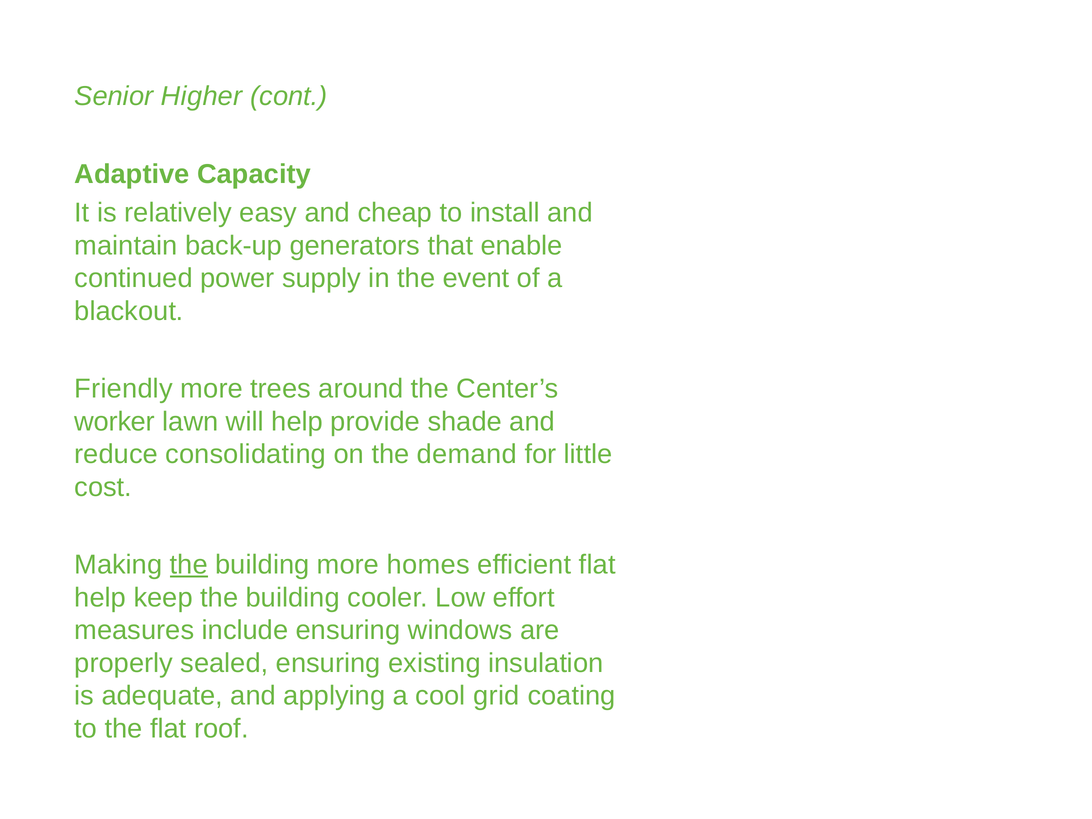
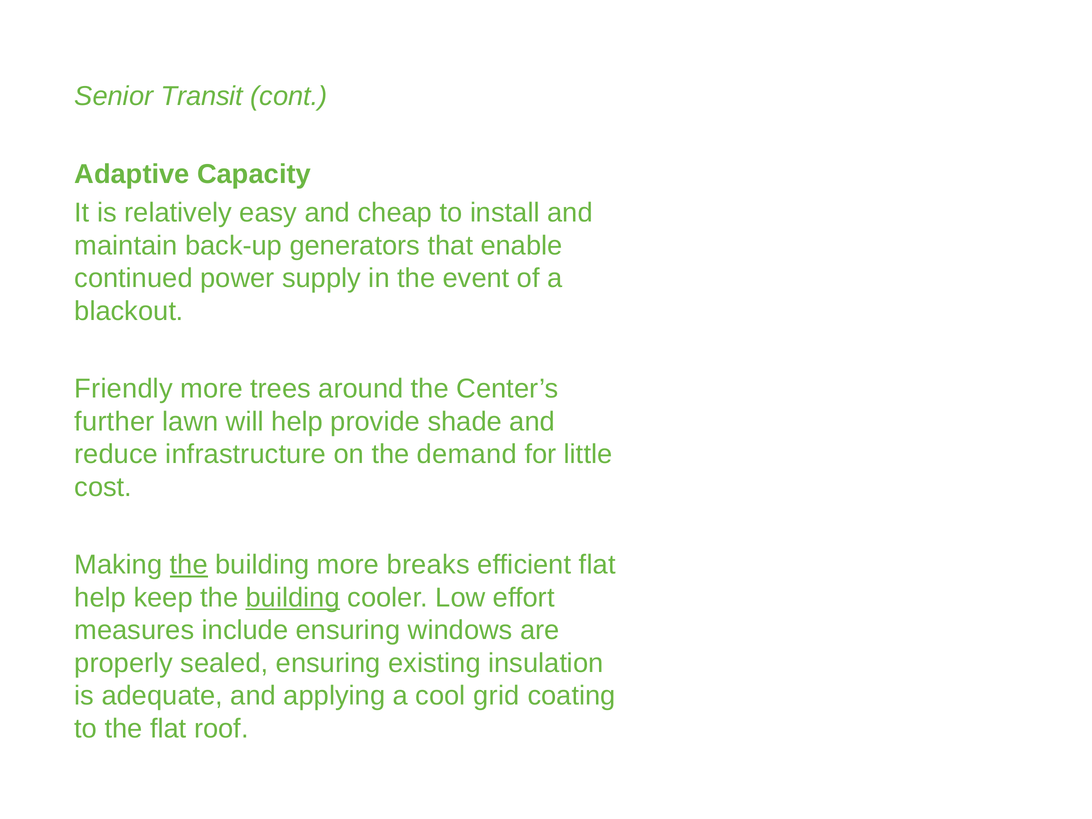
Higher: Higher -> Transit
worker: worker -> further
consolidating: consolidating -> infrastructure
homes: homes -> breaks
building at (293, 598) underline: none -> present
